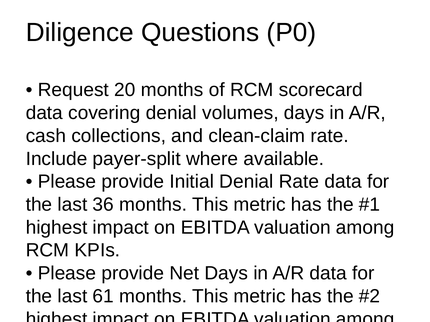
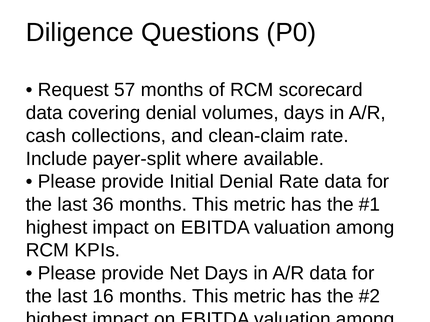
20: 20 -> 57
61: 61 -> 16
